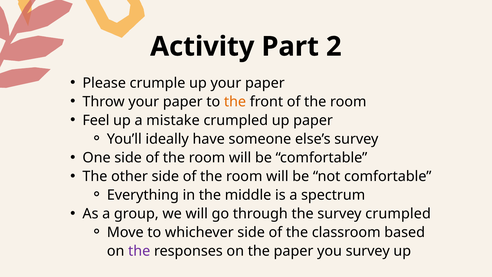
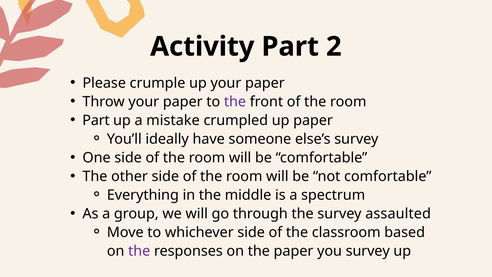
the at (235, 102) colour: orange -> purple
Feel at (96, 120): Feel -> Part
survey crumpled: crumpled -> assaulted
